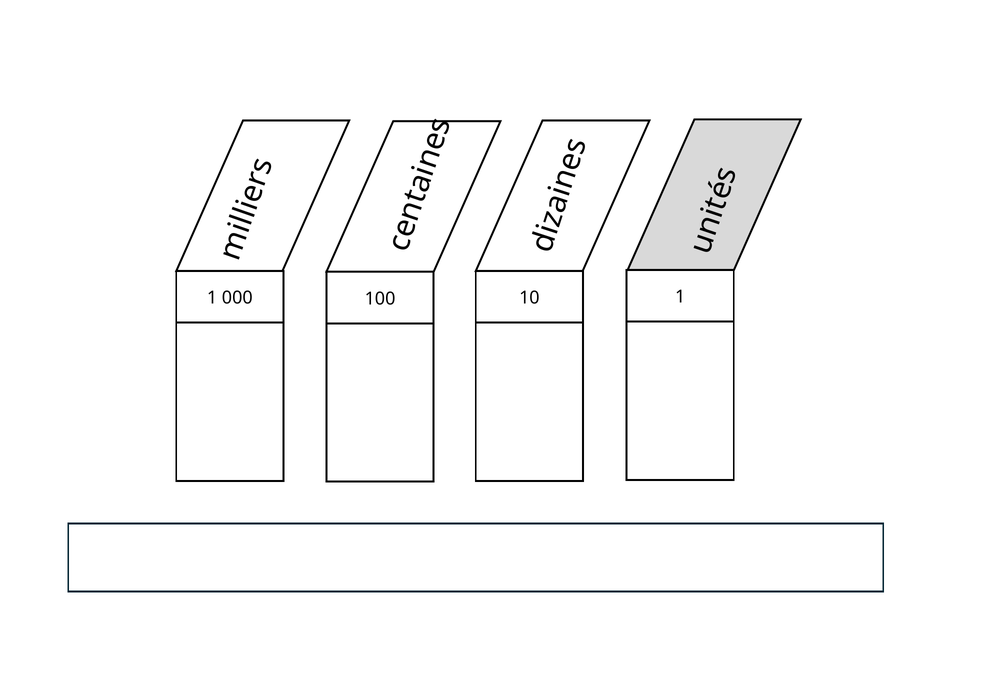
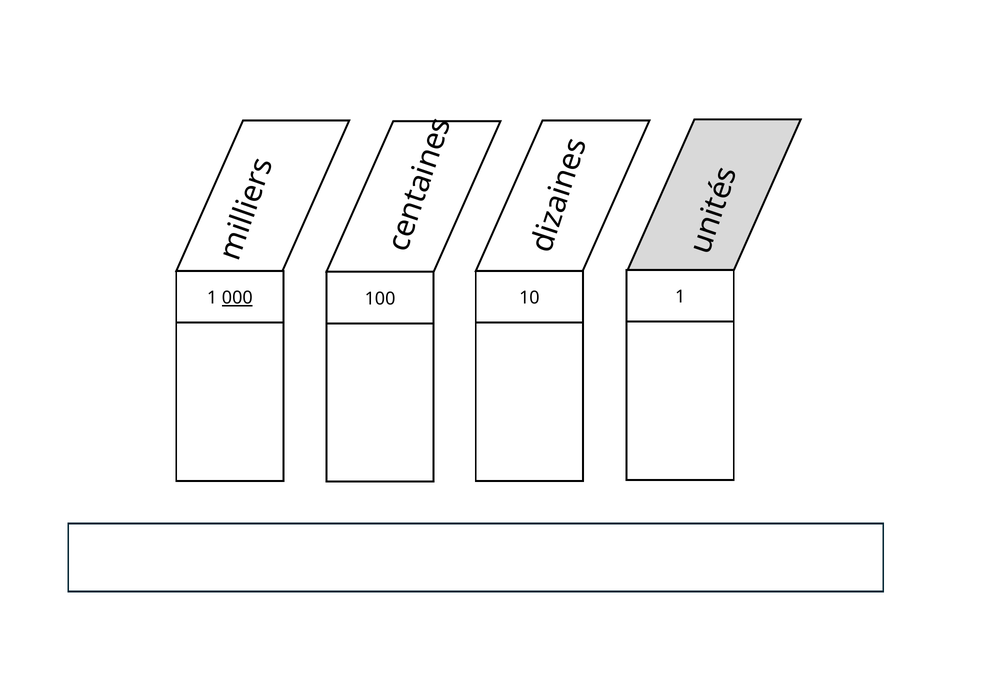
000 underline: none -> present
